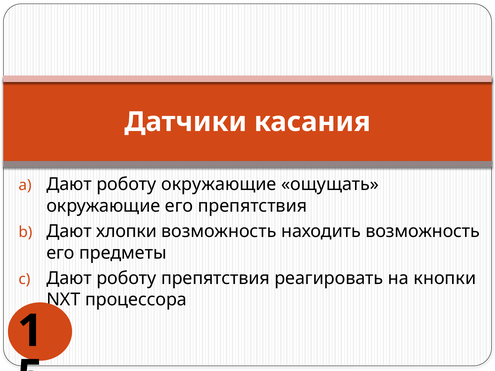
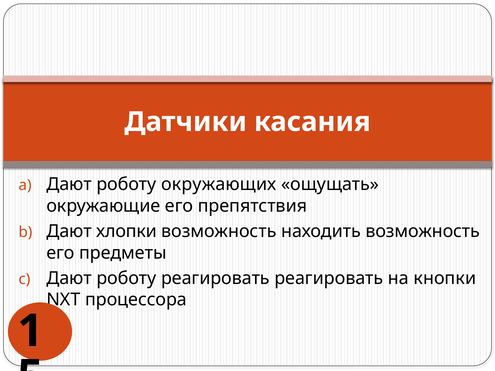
роботу окружающие: окружающие -> окружающих
роботу препятствия: препятствия -> реагировать
